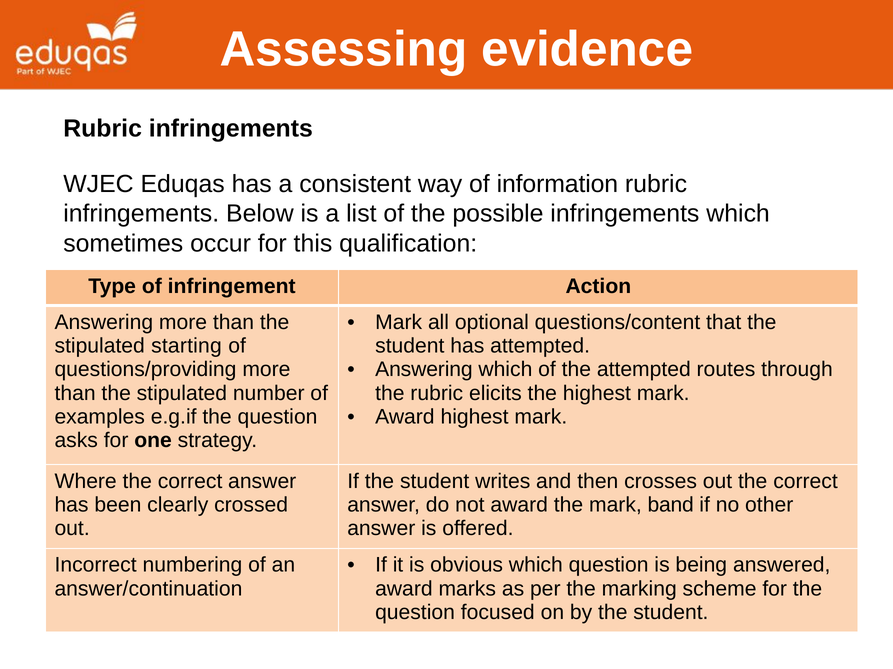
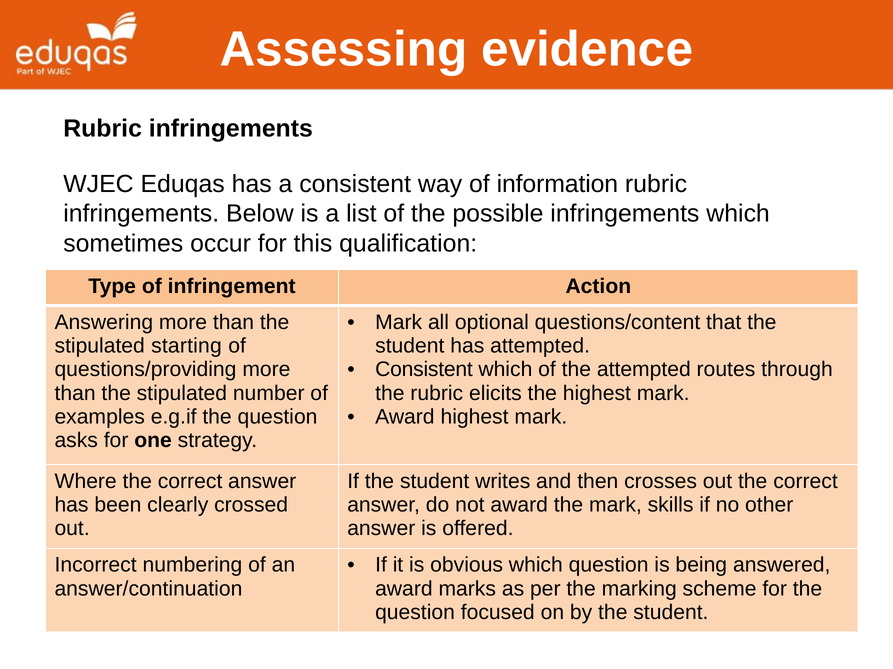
Answering at (424, 370): Answering -> Consistent
band: band -> skills
